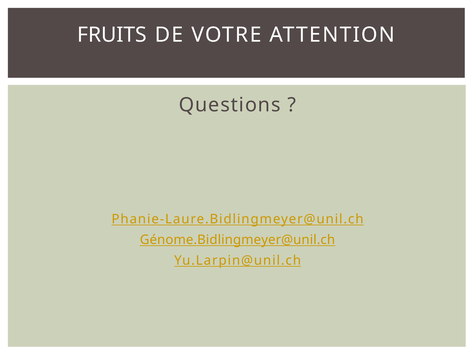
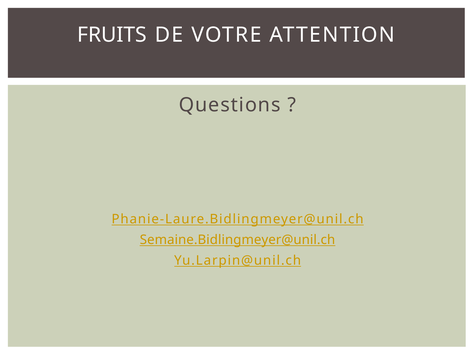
Génome.Bidlingmeyer@unil.ch: Génome.Bidlingmeyer@unil.ch -> Semaine.Bidlingmeyer@unil.ch
